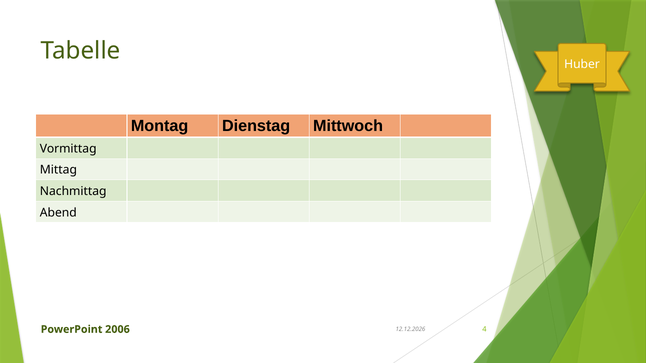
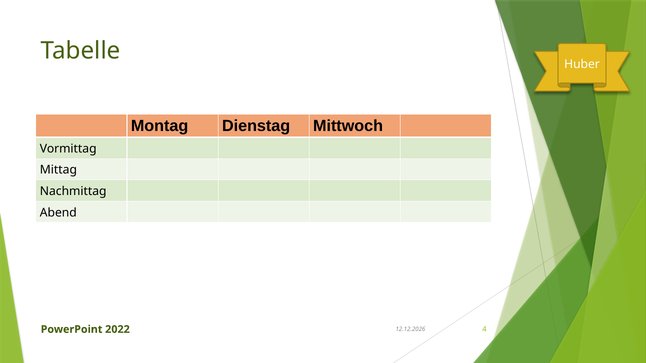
2006: 2006 -> 2022
